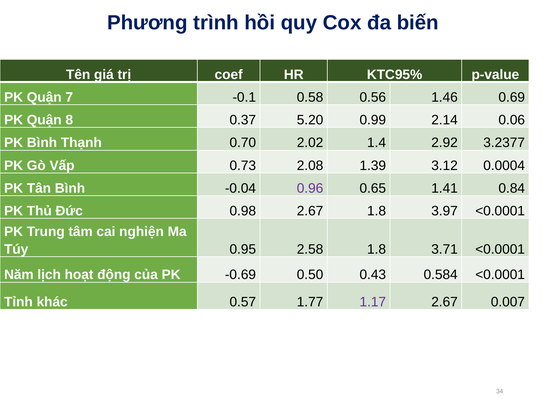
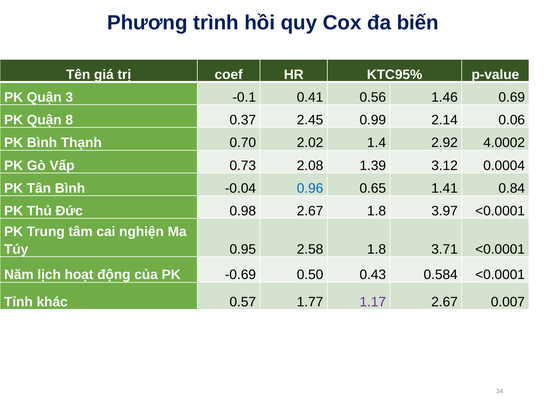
7: 7 -> 3
0.58: 0.58 -> 0.41
5.20: 5.20 -> 2.45
3.2377: 3.2377 -> 4.0002
0.96 colour: purple -> blue
